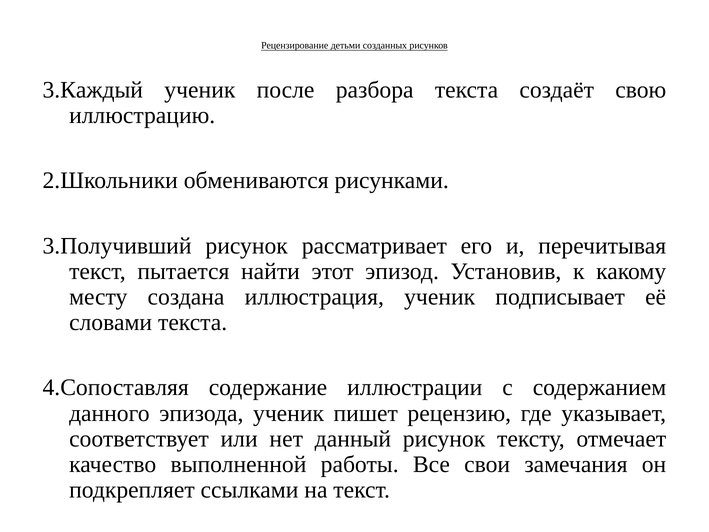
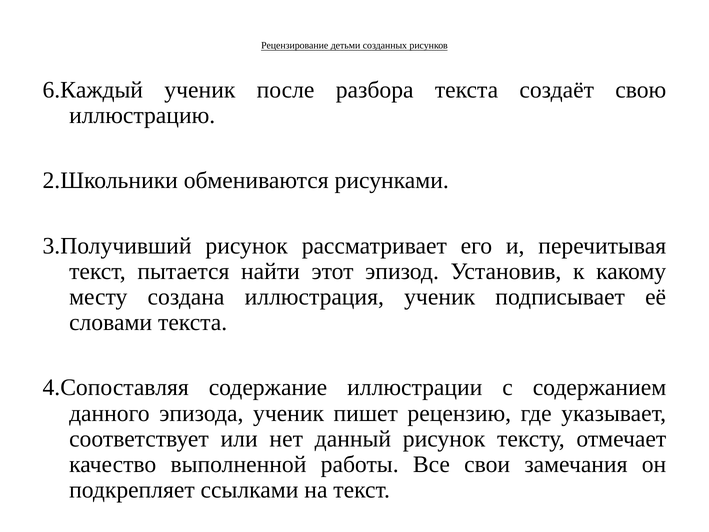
3.Каждый: 3.Каждый -> 6.Каждый
